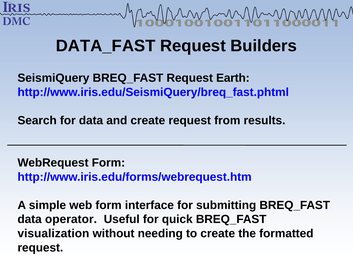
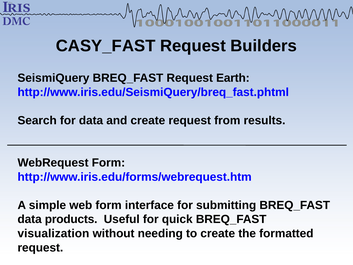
DATA_FAST: DATA_FAST -> CASY_FAST
operator: operator -> products
